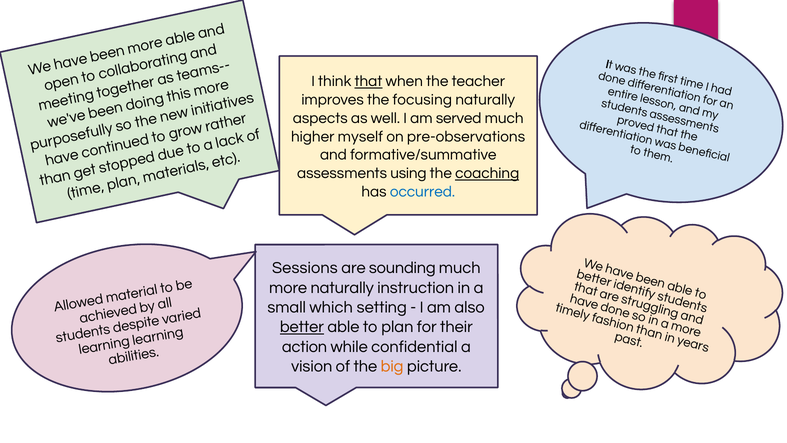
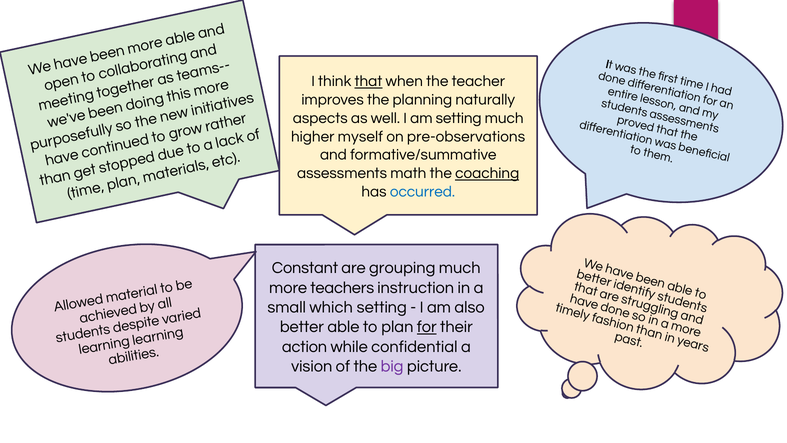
focusing: focusing -> planning
am served: served -> setting
using: using -> math
Sessions: Sessions -> Constant
sounding: sounding -> grouping
more naturally: naturally -> teachers
better at (302, 327) underline: present -> none
for at (427, 327) underline: none -> present
big colour: orange -> purple
